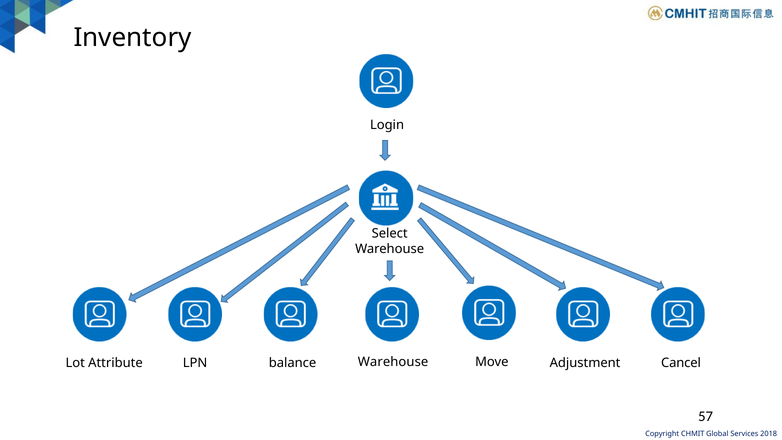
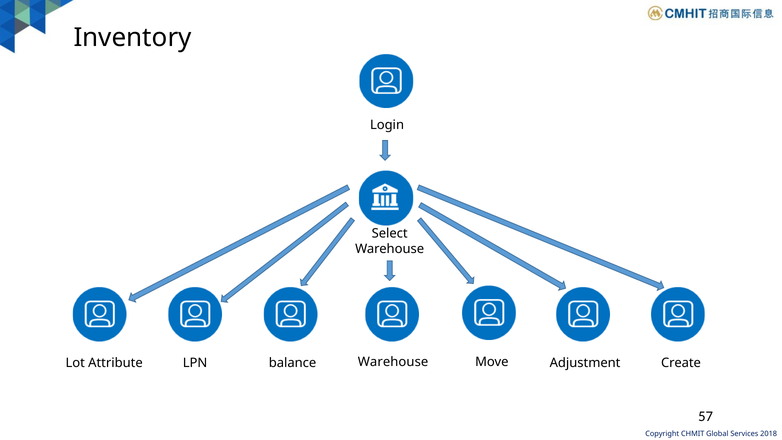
Cancel: Cancel -> Create
